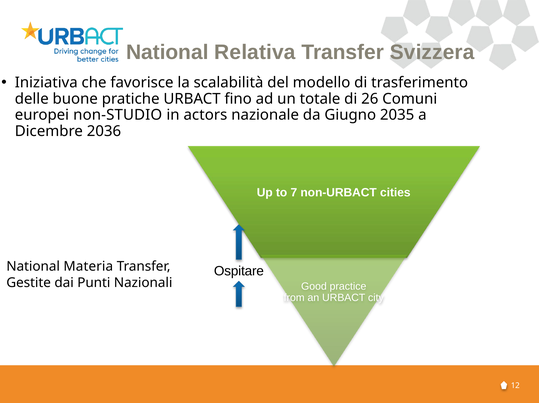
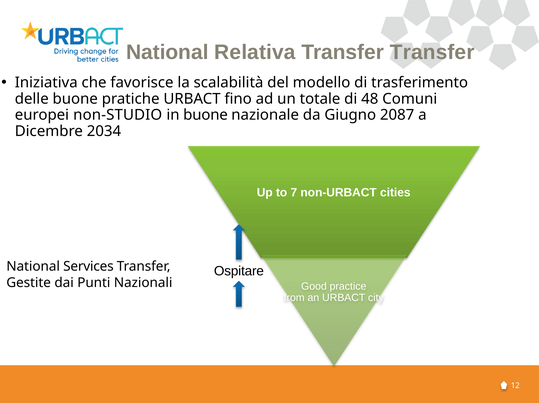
Transfer Svizzera: Svizzera -> Transfer
26: 26 -> 48
in actors: actors -> buone
2035: 2035 -> 2087
2036: 2036 -> 2034
Materia: Materia -> Services
